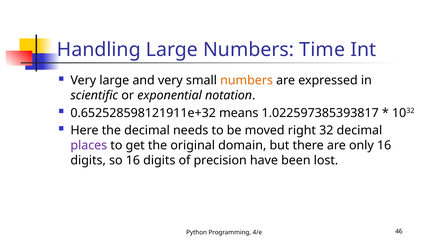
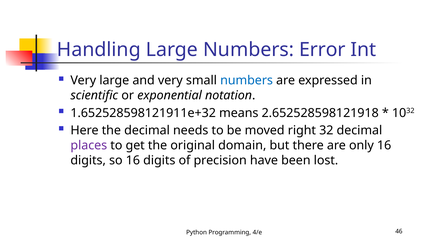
Time: Time -> Error
numbers at (247, 81) colour: orange -> blue
0.652528598121911e+32: 0.652528598121911e+32 -> 1.652528598121911e+32
1.022597385393817: 1.022597385393817 -> 2.652528598121918
